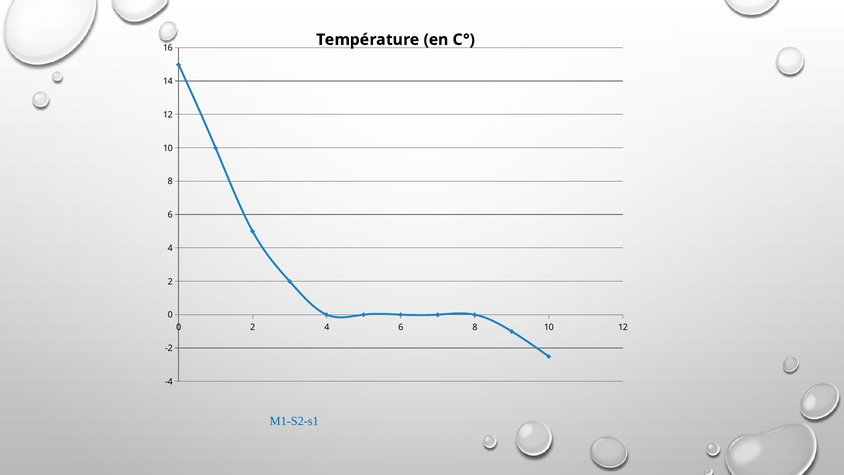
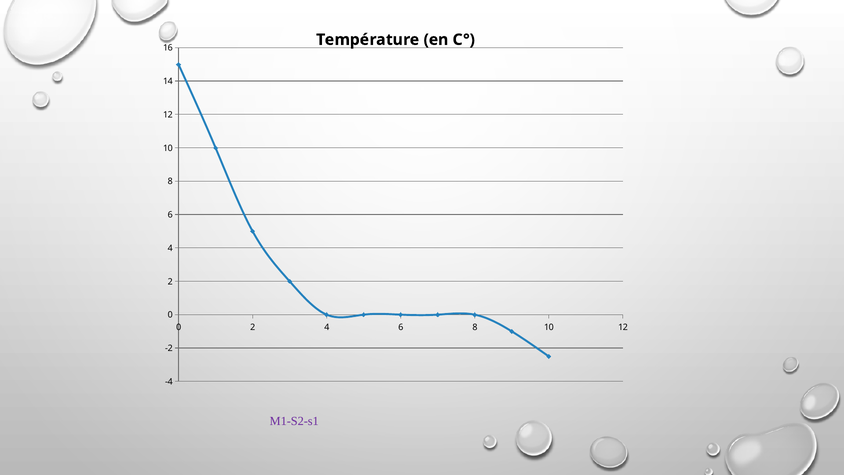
M1-S2-s1 colour: blue -> purple
